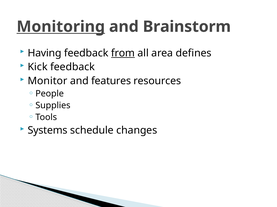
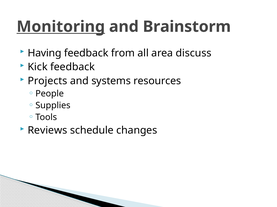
from underline: present -> none
defines: defines -> discuss
Monitor: Monitor -> Projects
features: features -> systems
Systems: Systems -> Reviews
